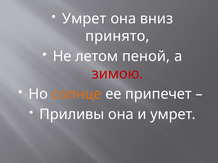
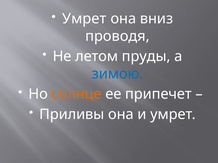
принято: принято -> проводя
пеной: пеной -> пруды
зимою colour: red -> blue
